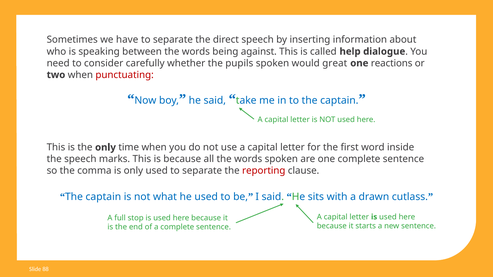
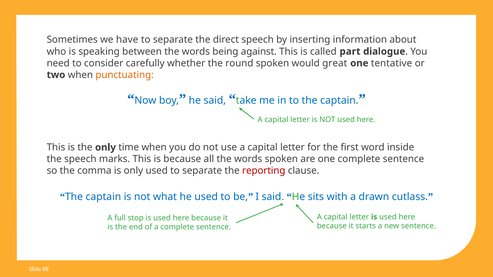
help: help -> part
pupils: pupils -> round
reactions: reactions -> tentative
punctuating colour: red -> orange
